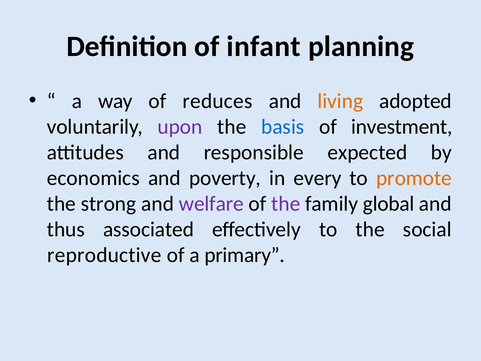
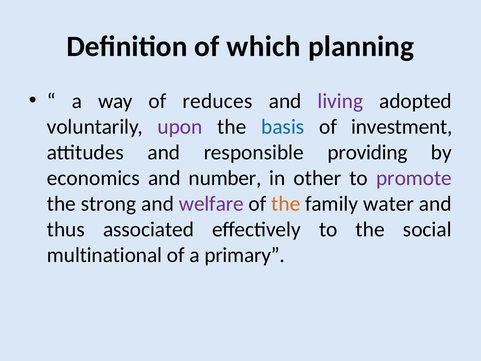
infant: infant -> which
living colour: orange -> purple
expected: expected -> providing
poverty: poverty -> number
every: every -> other
promote colour: orange -> purple
the at (286, 204) colour: purple -> orange
global: global -> water
reproductive: reproductive -> multinational
